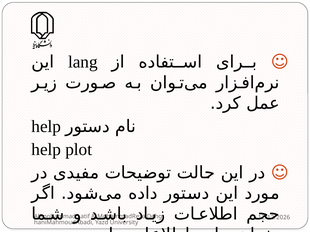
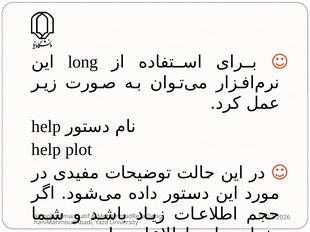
lang: lang -> long
